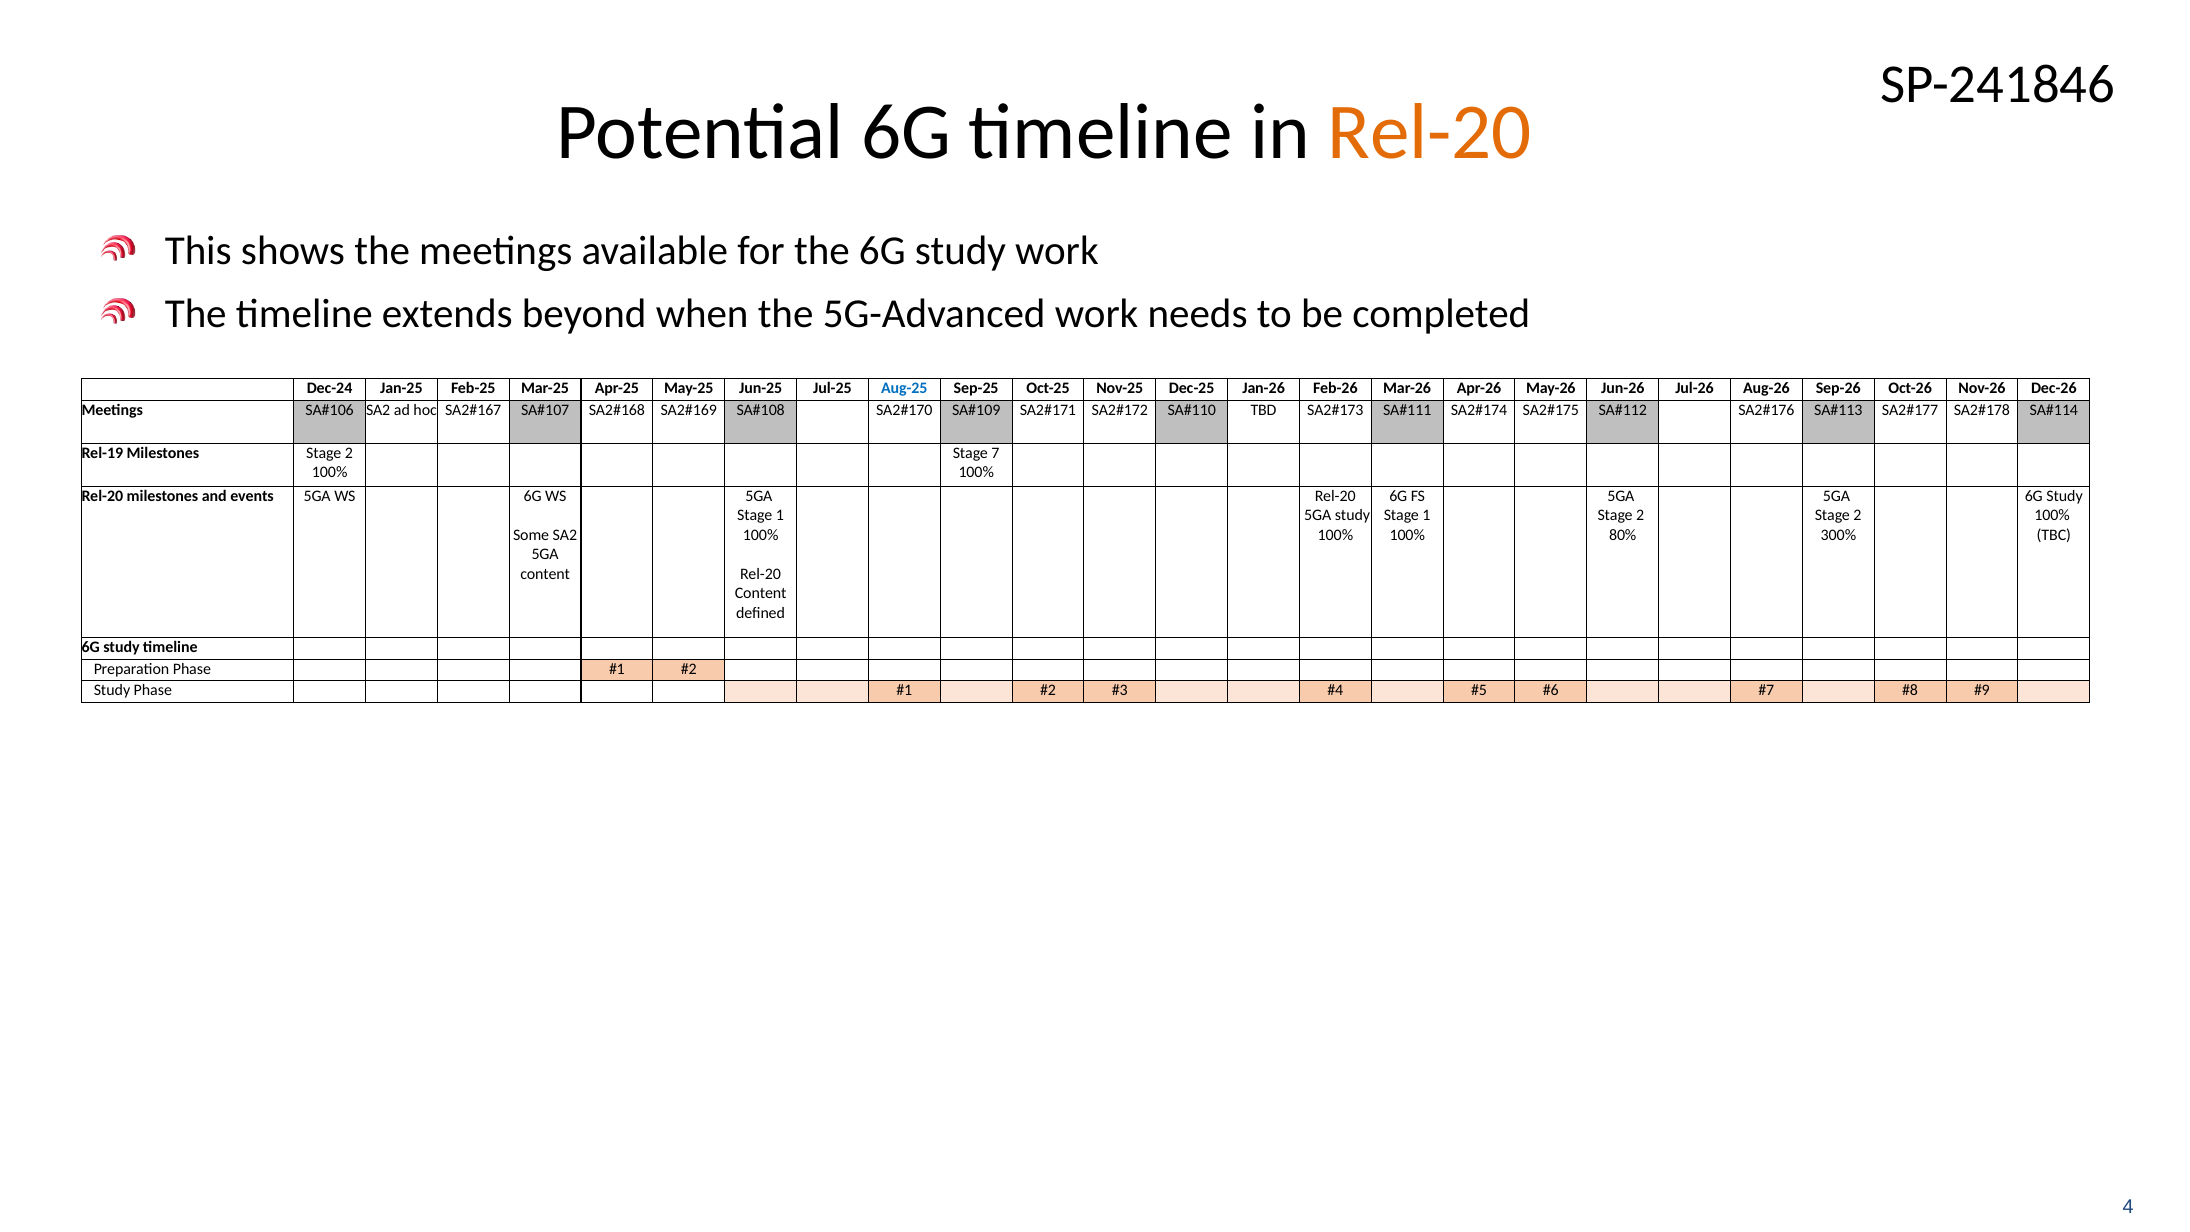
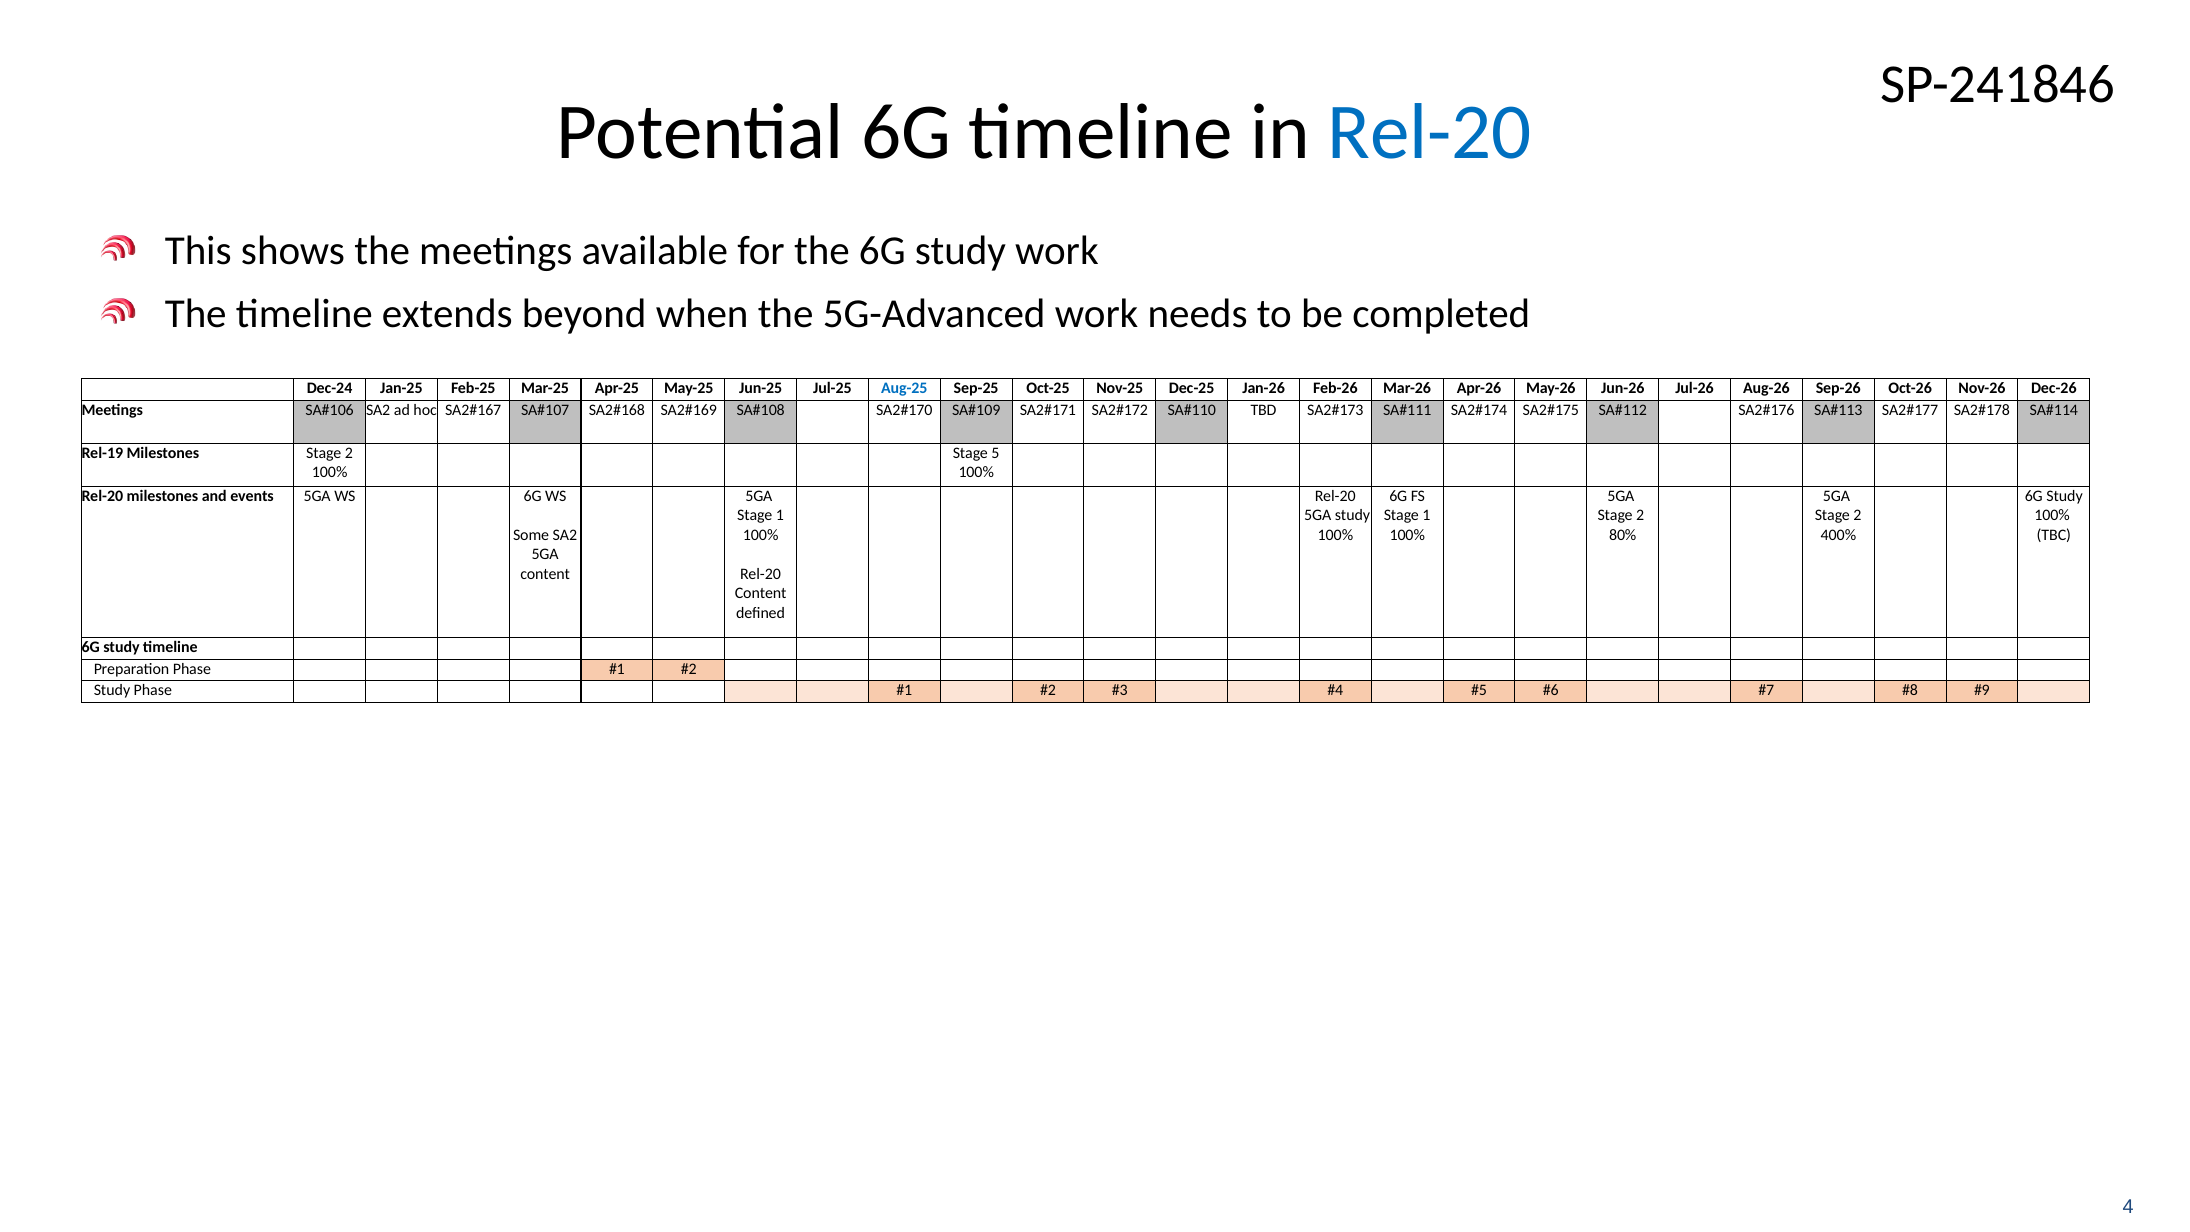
Rel-20 at (1430, 133) colour: orange -> blue
7: 7 -> 5
300%: 300% -> 400%
